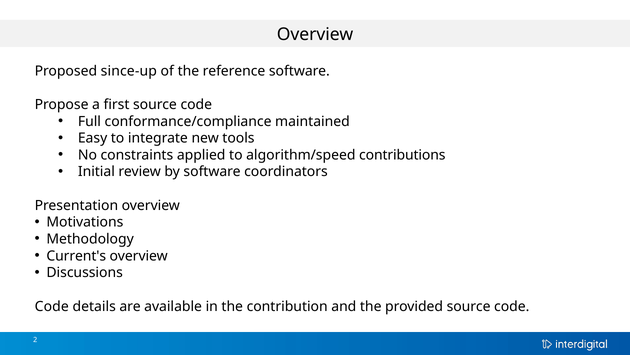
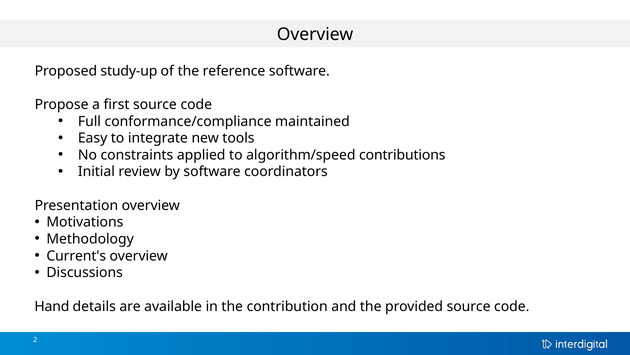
since-up: since-up -> study-up
Code at (52, 306): Code -> Hand
